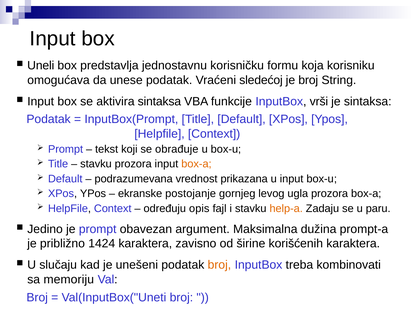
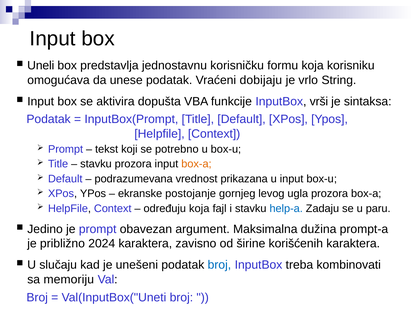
sledećoj: sledećoj -> dobijaju
je broj: broj -> vrlo
aktivira sintaksa: sintaksa -> dopušta
obrađuje: obrađuje -> potrebno
određuju opis: opis -> koja
help-a colour: orange -> blue
1424: 1424 -> 2024
broj at (219, 265) colour: orange -> blue
